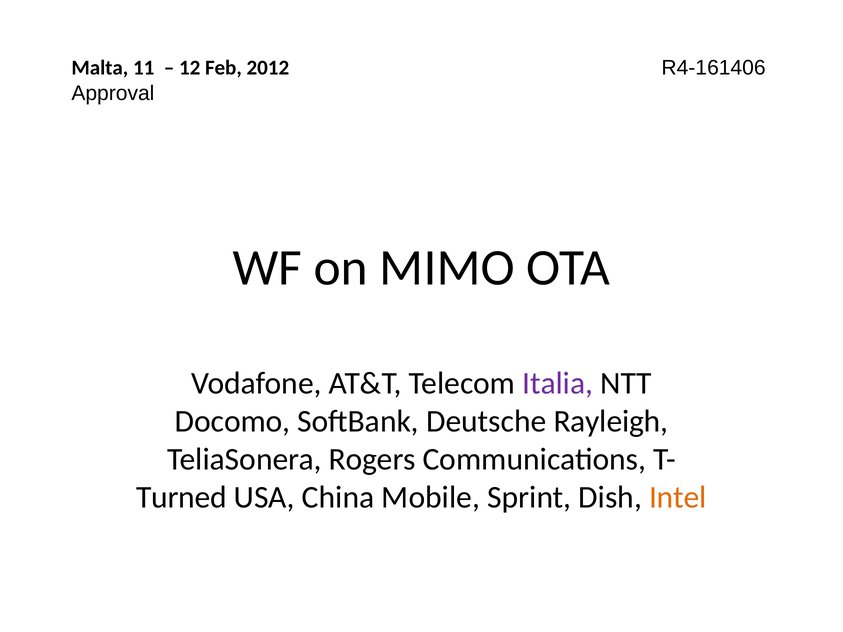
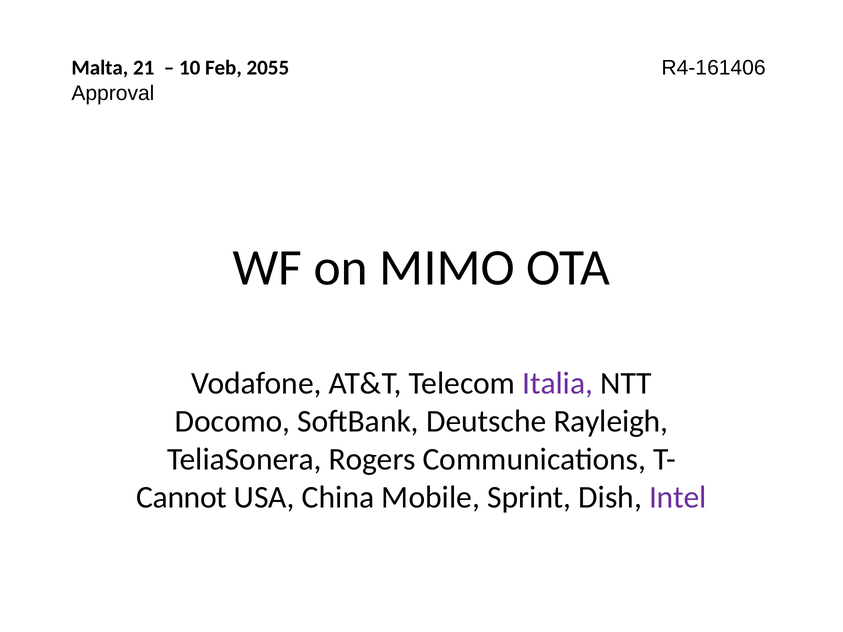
11: 11 -> 21
12: 12 -> 10
2012: 2012 -> 2055
Turned: Turned -> Cannot
Intel colour: orange -> purple
